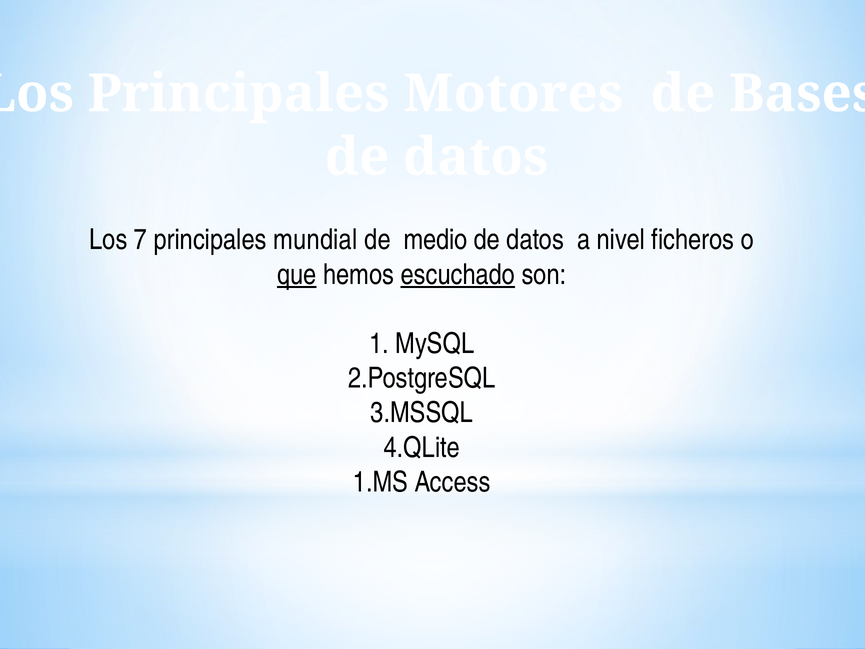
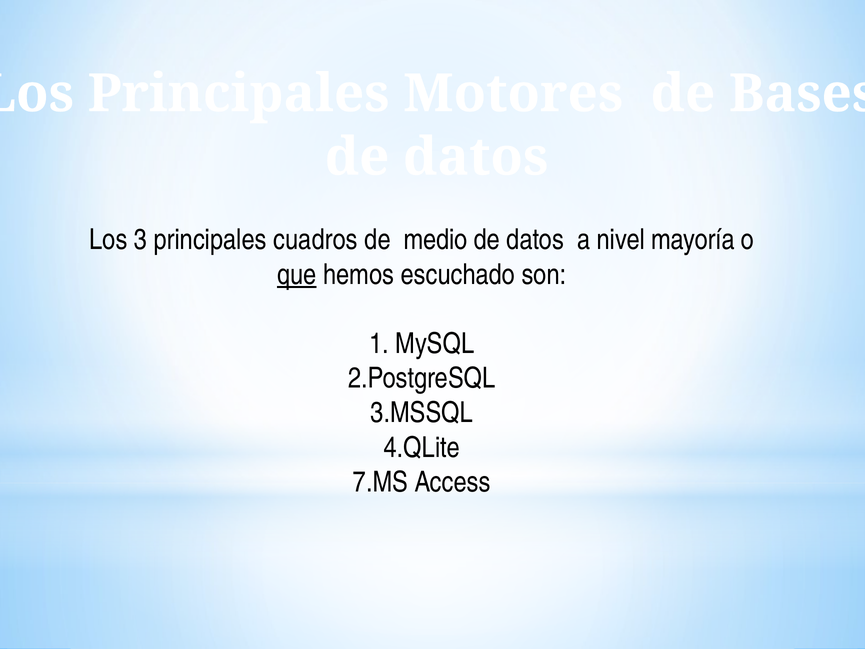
7: 7 -> 3
mundial: mundial -> cuadros
ficheros: ficheros -> mayoría
escuchado underline: present -> none
1.MS: 1.MS -> 7.MS
